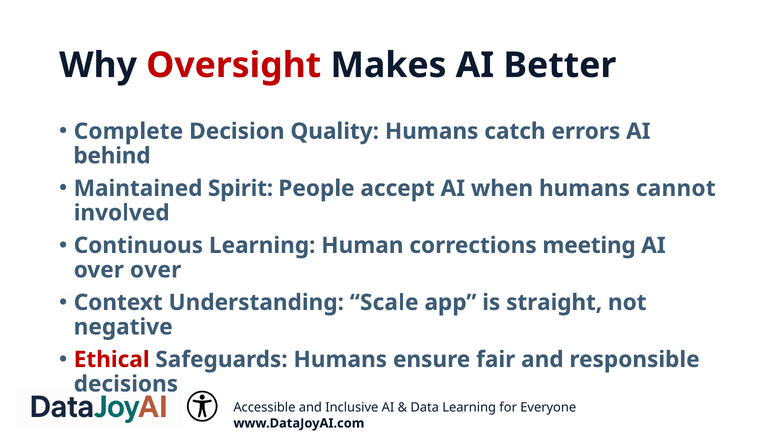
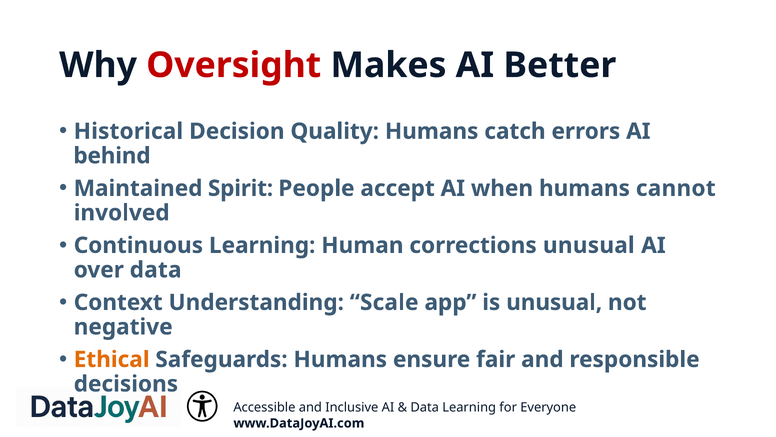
Complete: Complete -> Historical
corrections meeting: meeting -> unusual
over over: over -> data
is straight: straight -> unusual
Ethical colour: red -> orange
